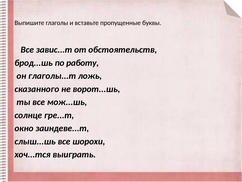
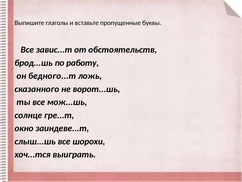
глаголы...т: глаголы...т -> бедного...т
